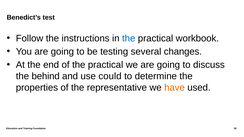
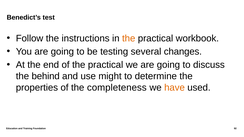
the at (129, 38) colour: blue -> orange
could: could -> might
representative: representative -> completeness
